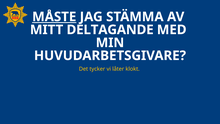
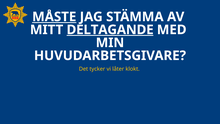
DELTAGANDE underline: none -> present
